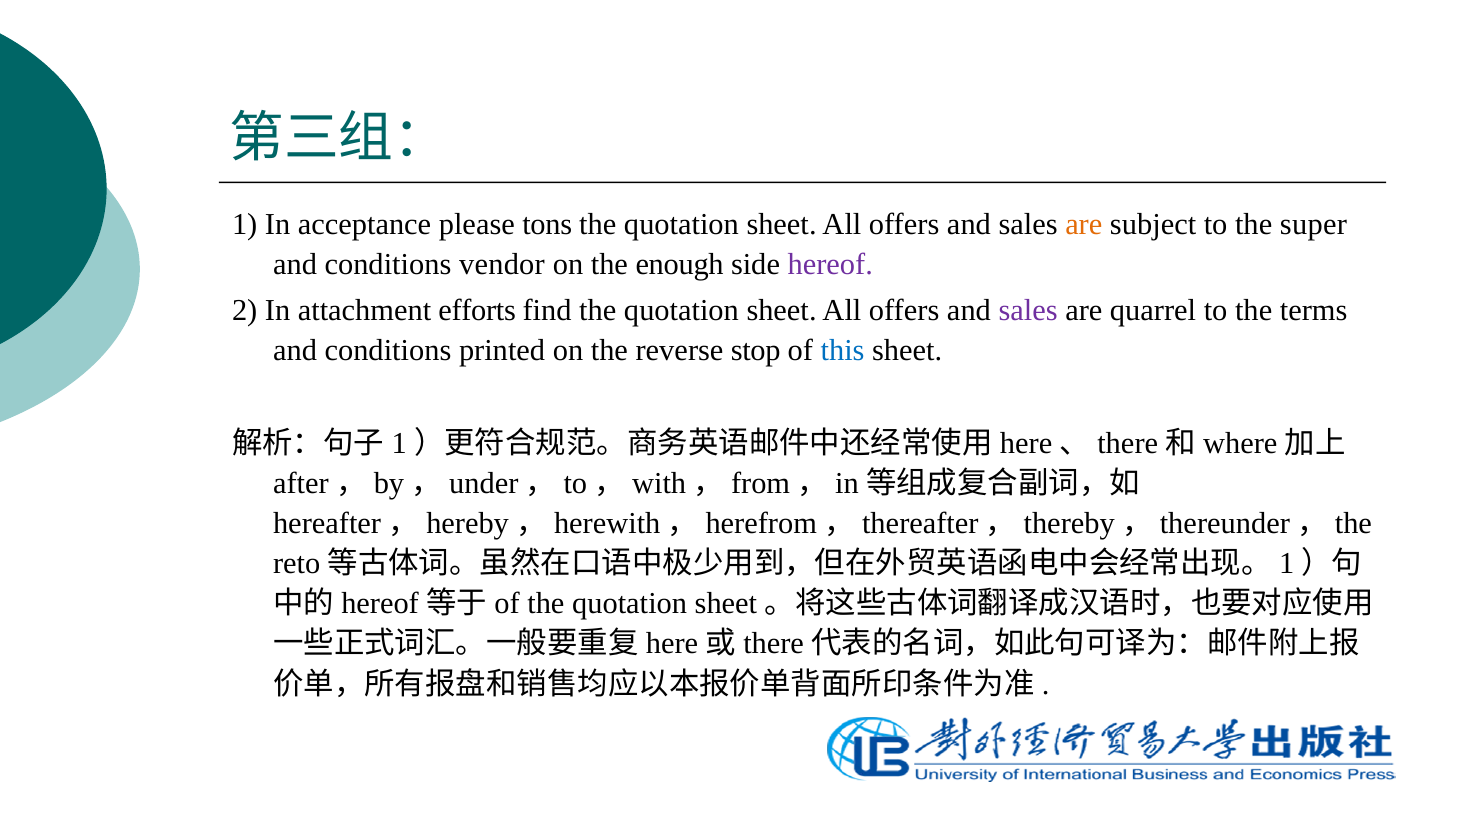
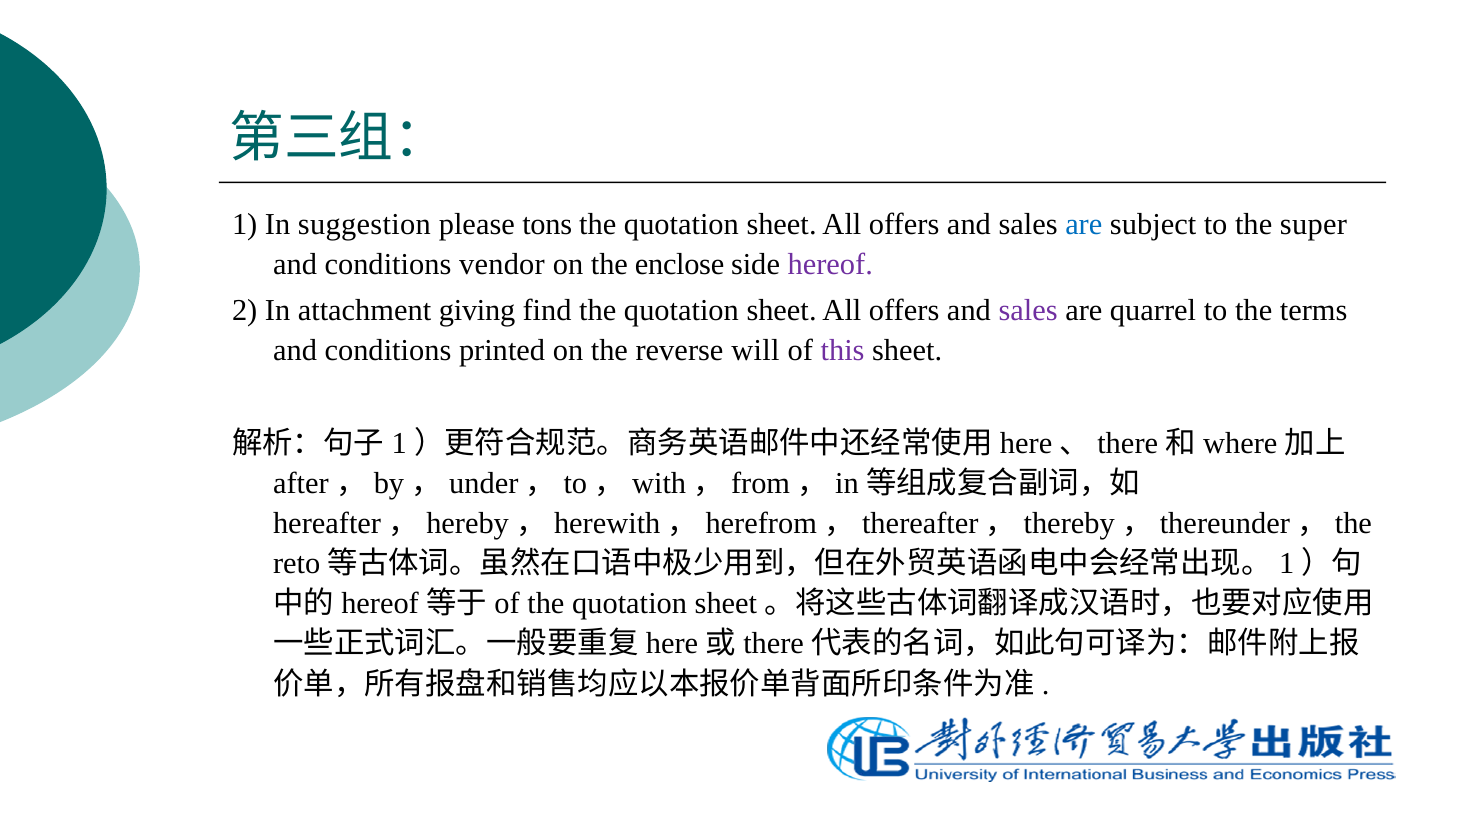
acceptance: acceptance -> suggestion
are at (1084, 224) colour: orange -> blue
enough: enough -> enclose
efforts: efforts -> giving
stop: stop -> will
this colour: blue -> purple
